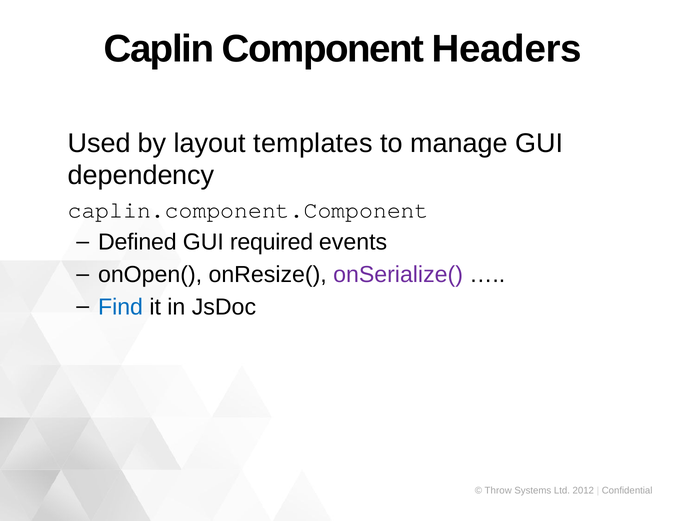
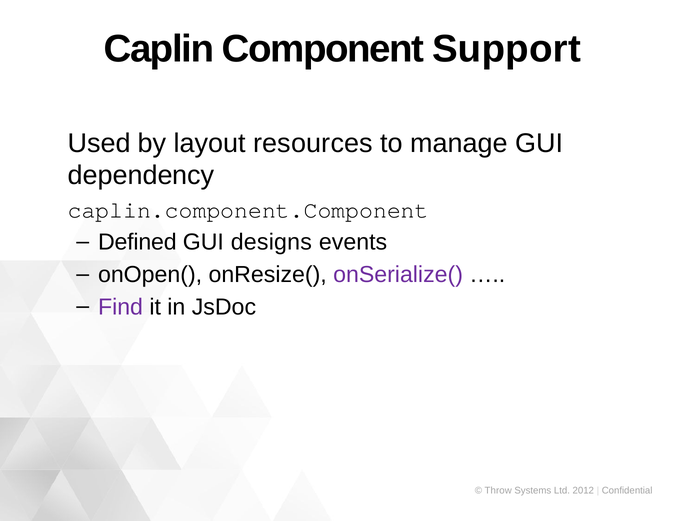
Headers: Headers -> Support
templates: templates -> resources
required: required -> designs
Find colour: blue -> purple
